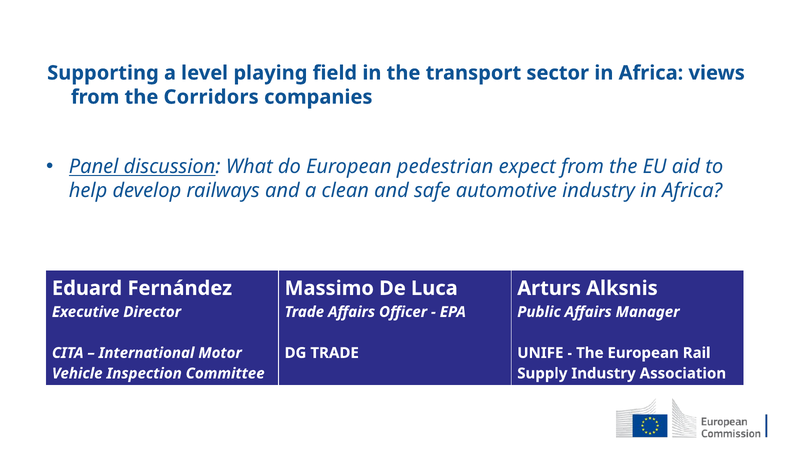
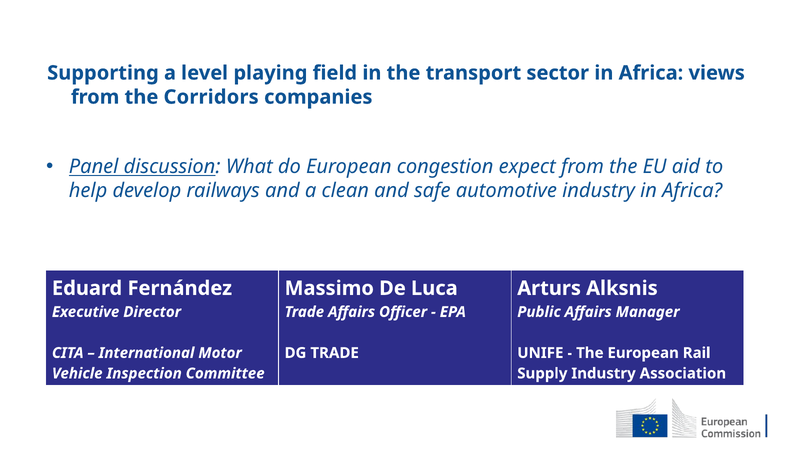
pedestrian: pedestrian -> congestion
